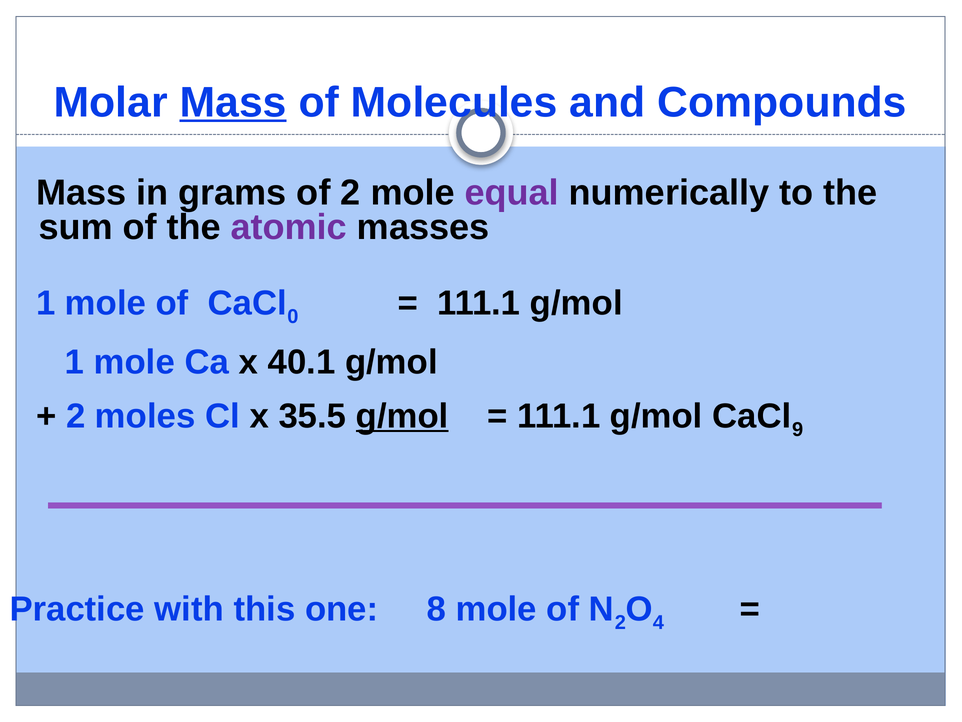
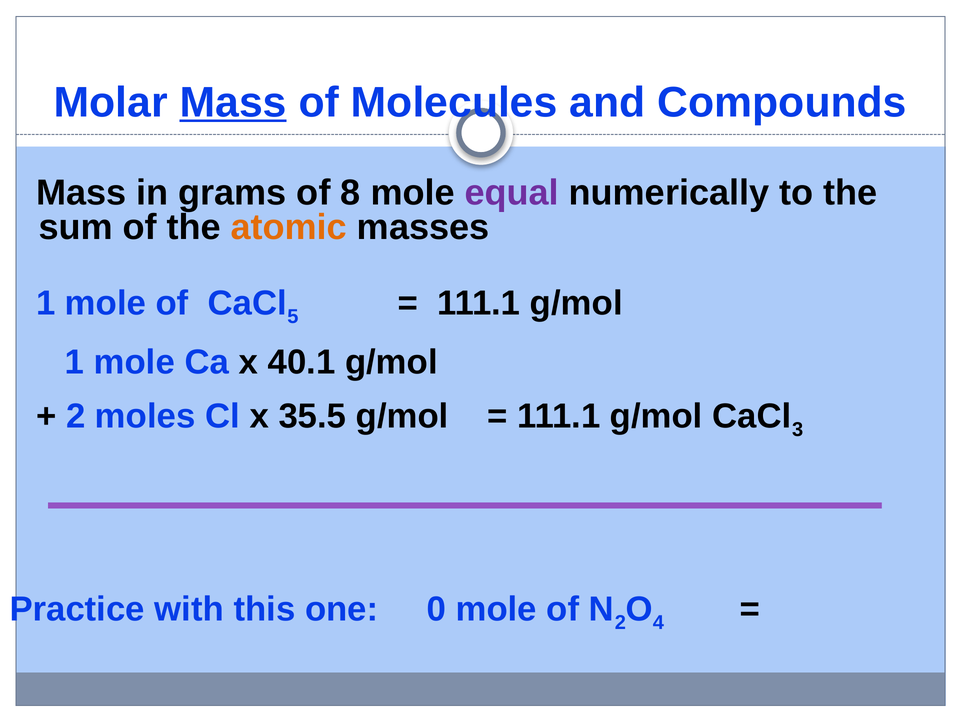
of 2: 2 -> 8
atomic colour: purple -> orange
0: 0 -> 5
g/mol at (402, 416) underline: present -> none
9: 9 -> 3
8: 8 -> 0
